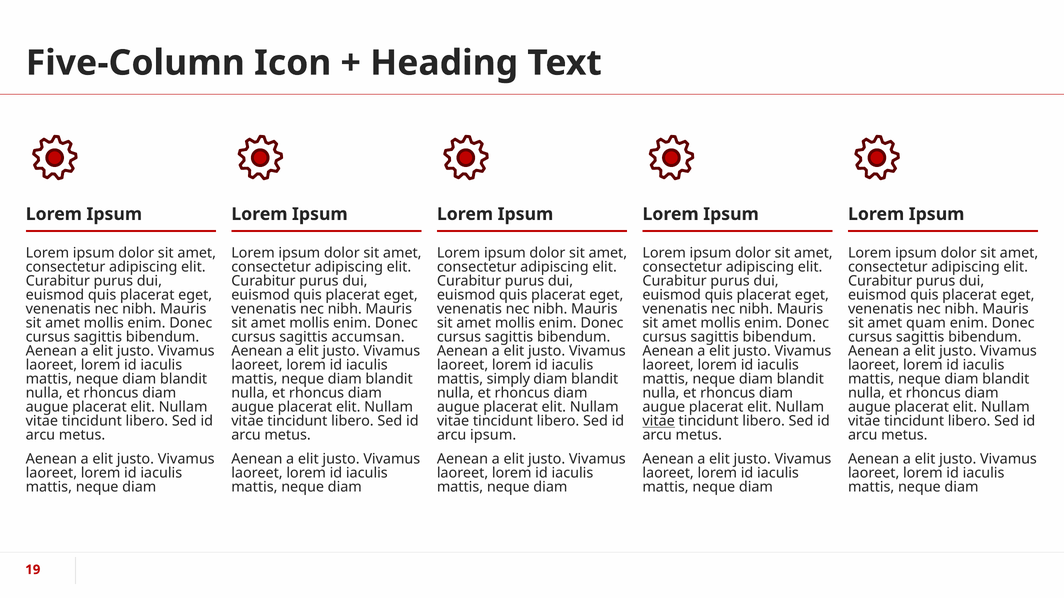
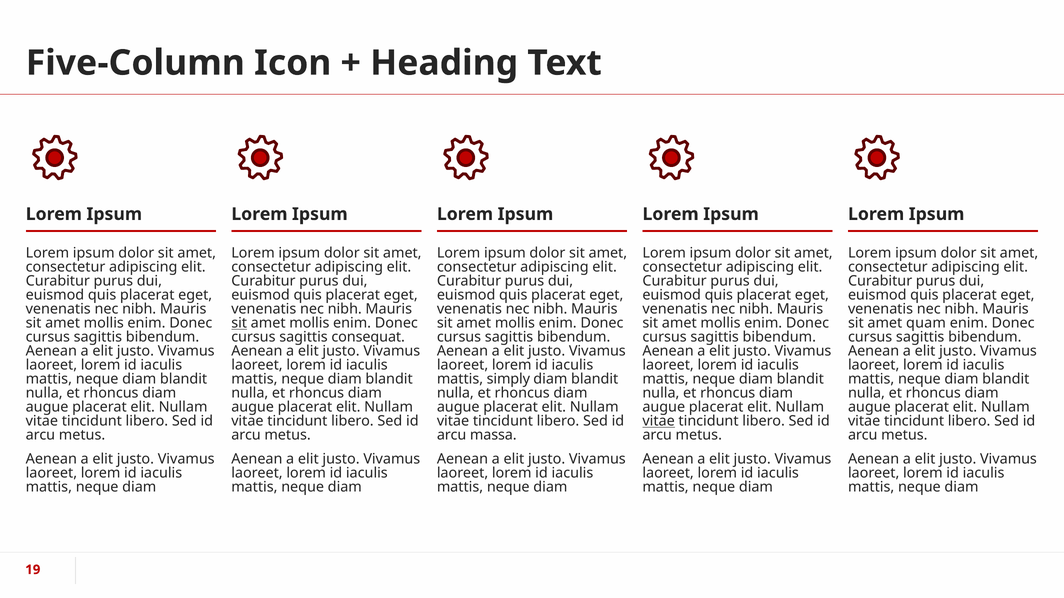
sit at (239, 323) underline: none -> present
accumsan: accumsan -> consequat
arcu ipsum: ipsum -> massa
